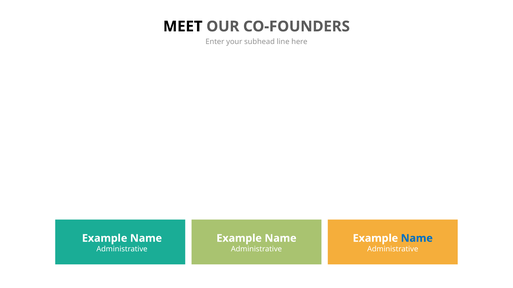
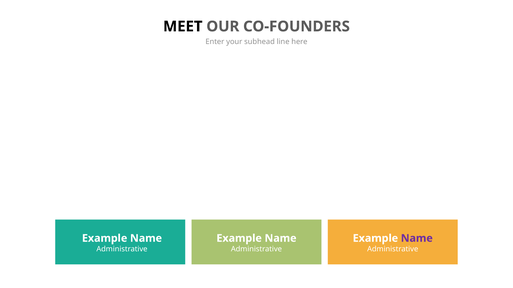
Name at (417, 239) colour: blue -> purple
